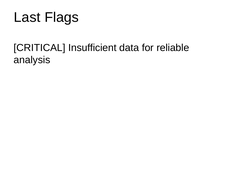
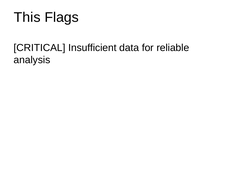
Last: Last -> This
